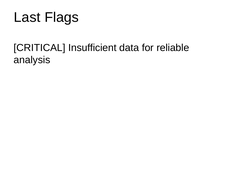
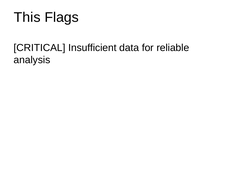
Last: Last -> This
